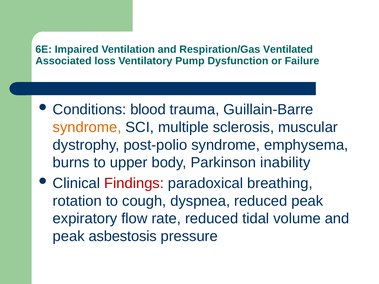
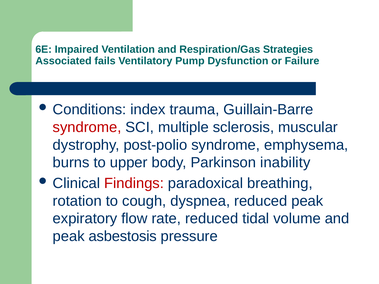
Ventilated: Ventilated -> Strategies
loss: loss -> fails
blood: blood -> index
syndrome at (87, 127) colour: orange -> red
